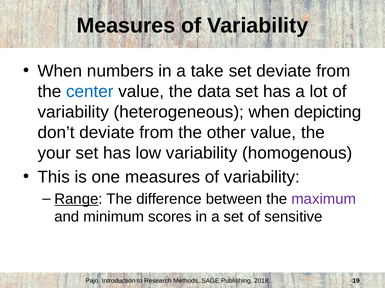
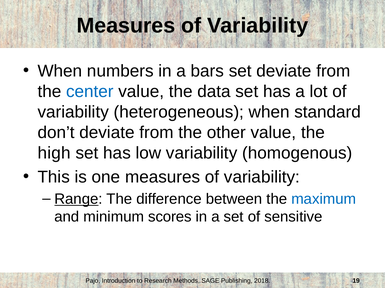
take: take -> bars
depicting: depicting -> standard
your: your -> high
maximum colour: purple -> blue
